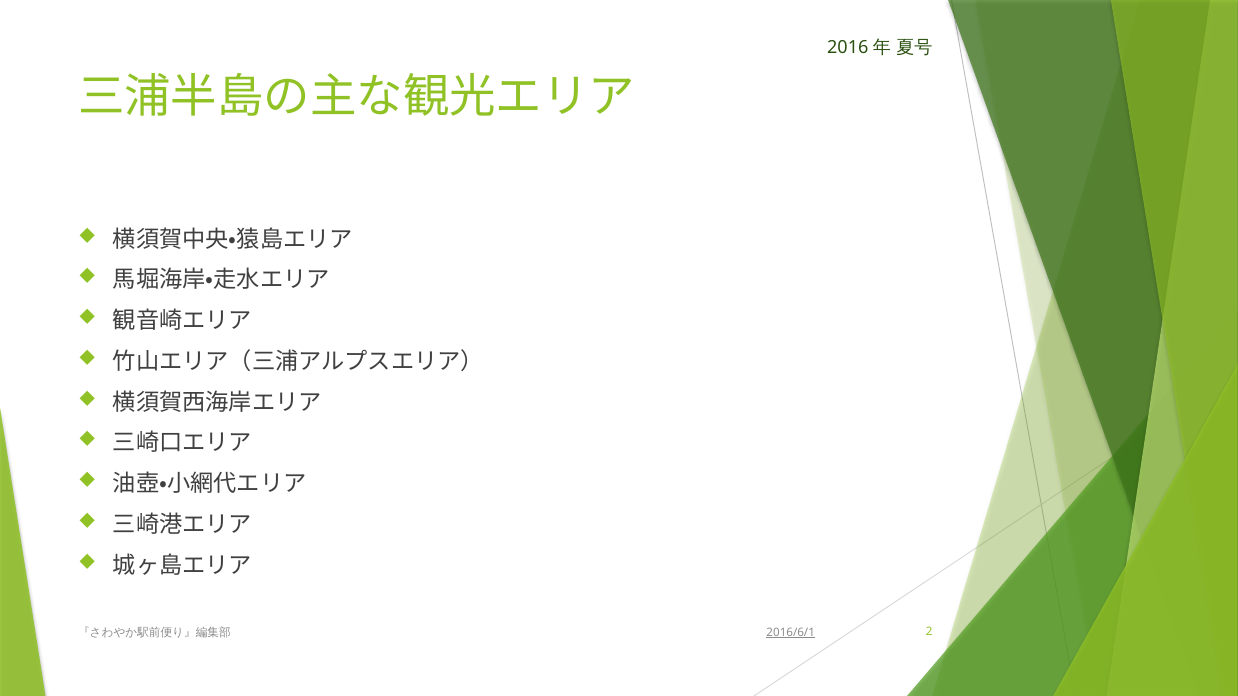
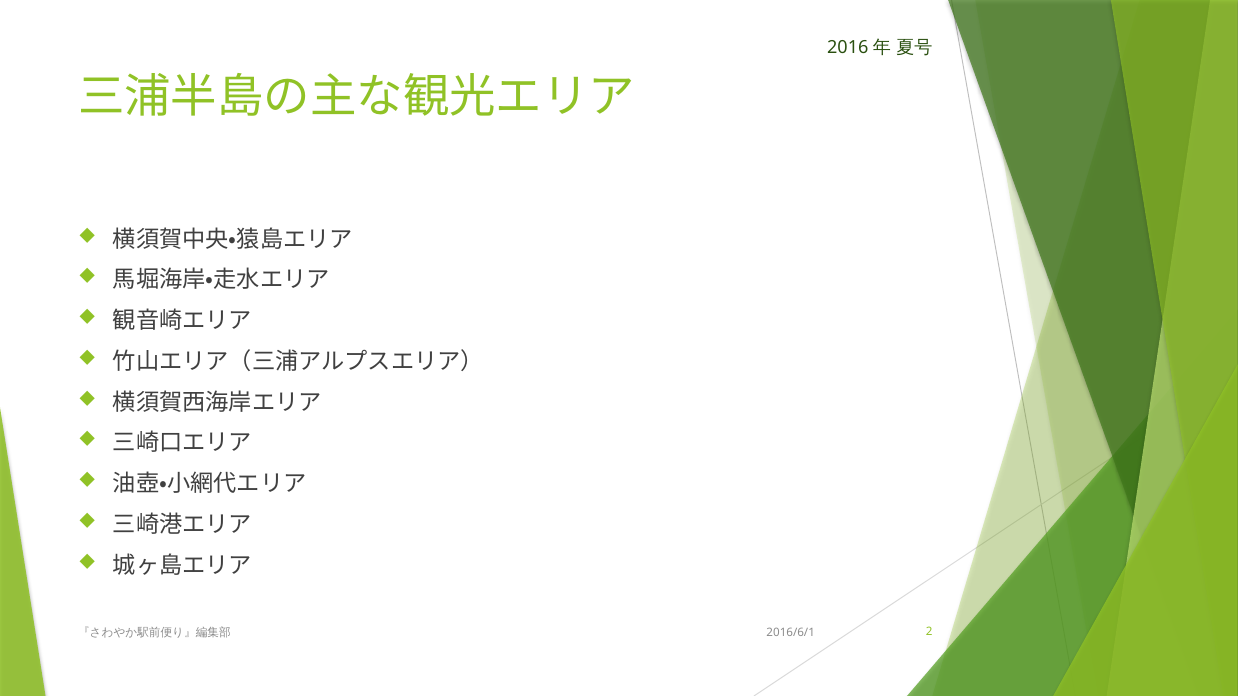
2016/6/1 underline: present -> none
